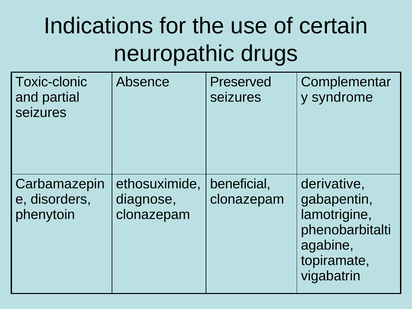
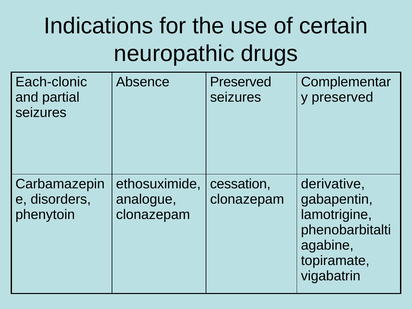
Toxic-clonic: Toxic-clonic -> Each-clonic
syndrome at (342, 97): syndrome -> preserved
beneficial: beneficial -> cessation
diagnose: diagnose -> analogue
